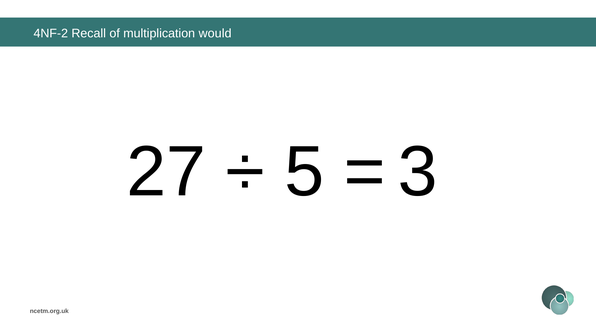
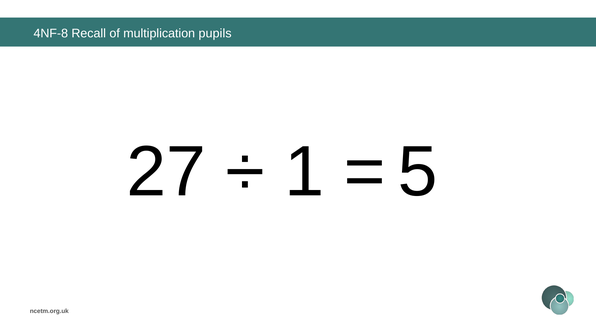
4NF-2: 4NF-2 -> 4NF-8
would: would -> pupils
5: 5 -> 1
3: 3 -> 5
